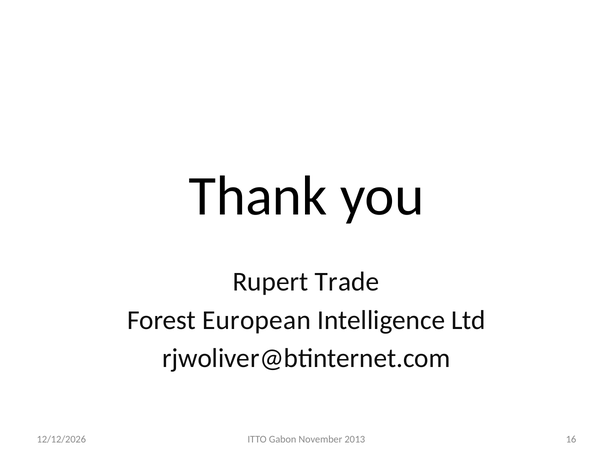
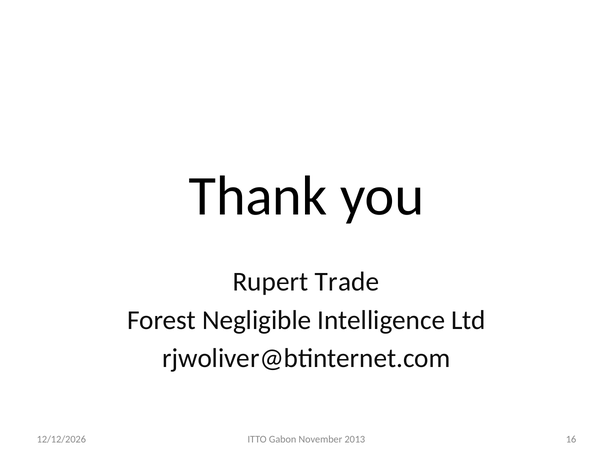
European: European -> Negligible
